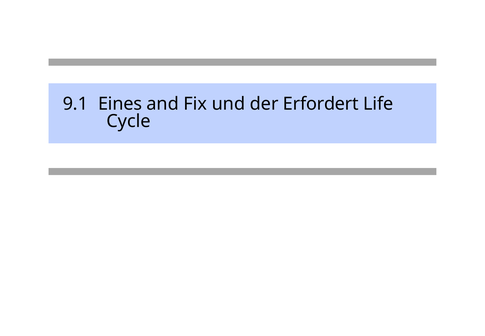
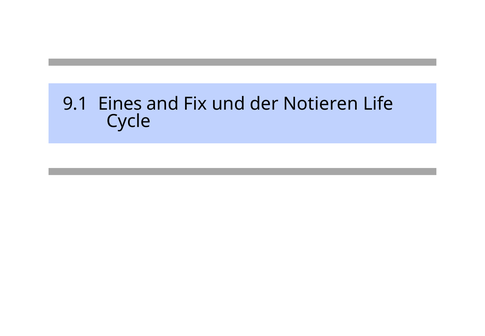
Erfordert: Erfordert -> Notieren
